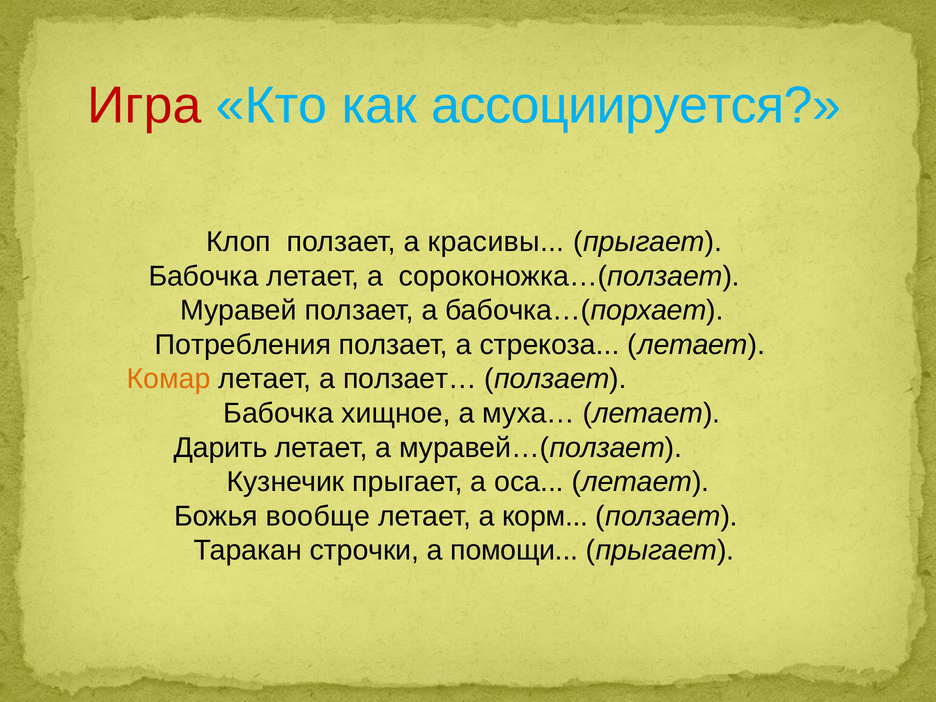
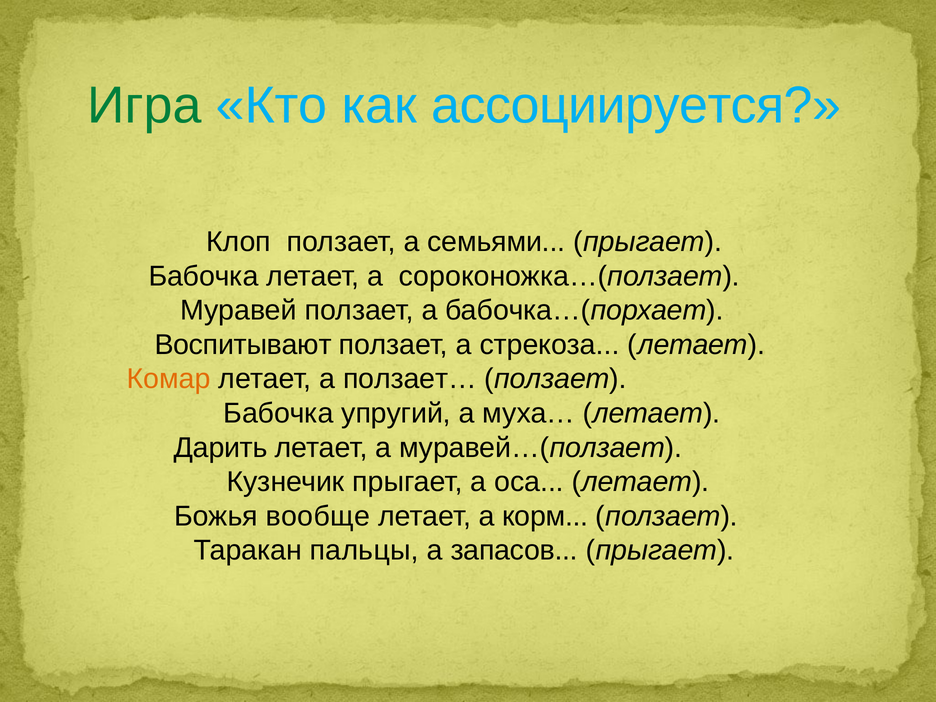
Игра colour: red -> green
красивы: красивы -> семьями
Потребления: Потребления -> Воспитывают
хищное: хищное -> упругий
строчки: строчки -> пальцы
помощи: помощи -> запасов
